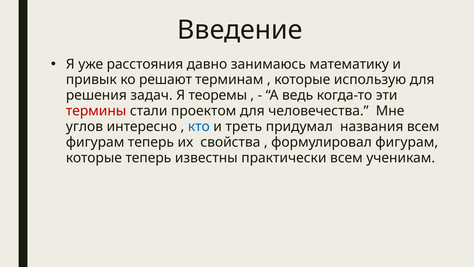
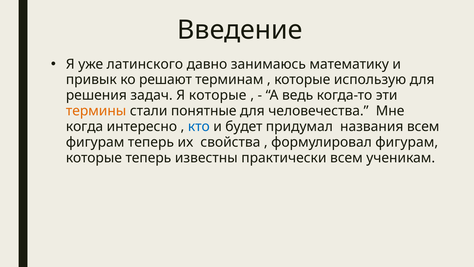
расстояния: расстояния -> латинского
Я теоремы: теоремы -> которые
термины colour: red -> orange
проектом: проектом -> понятные
углов: углов -> когда
треть: треть -> будет
